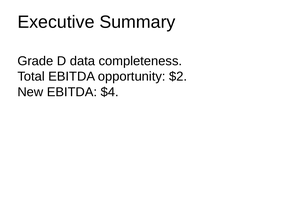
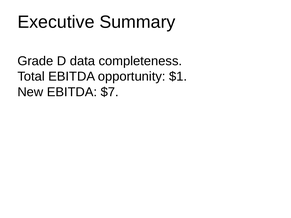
$2: $2 -> $1
$4: $4 -> $7
